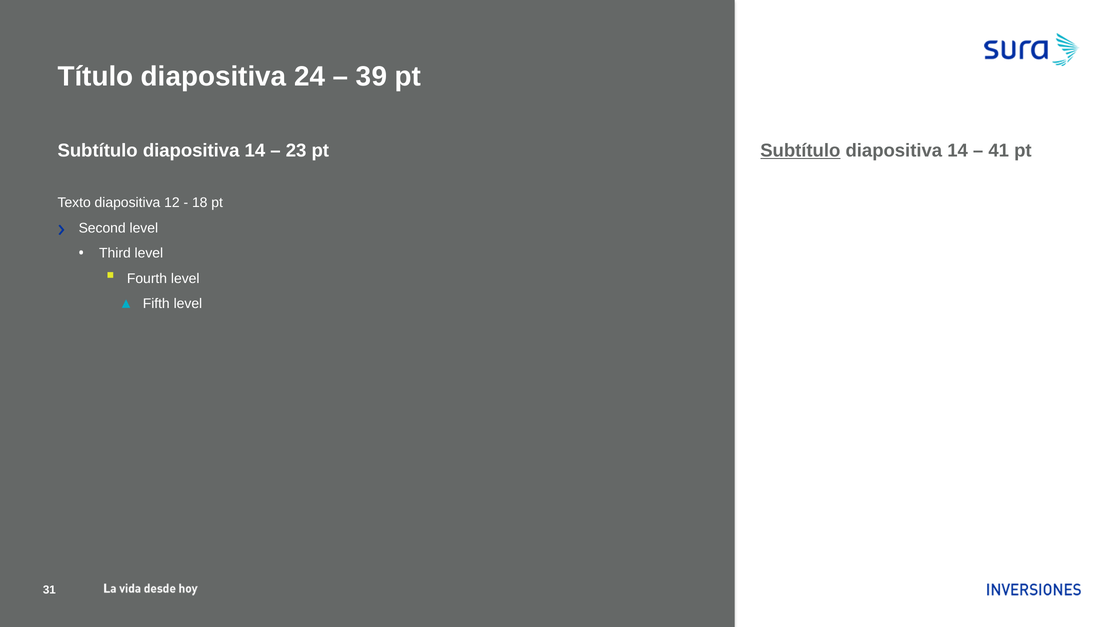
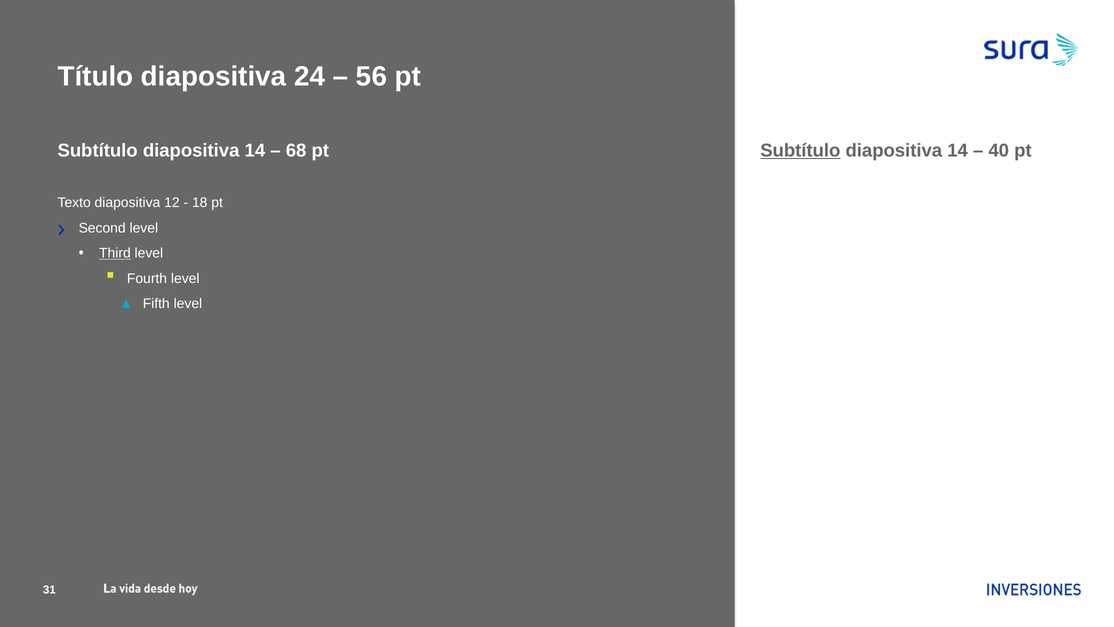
39: 39 -> 56
23: 23 -> 68
41: 41 -> 40
Third underline: none -> present
